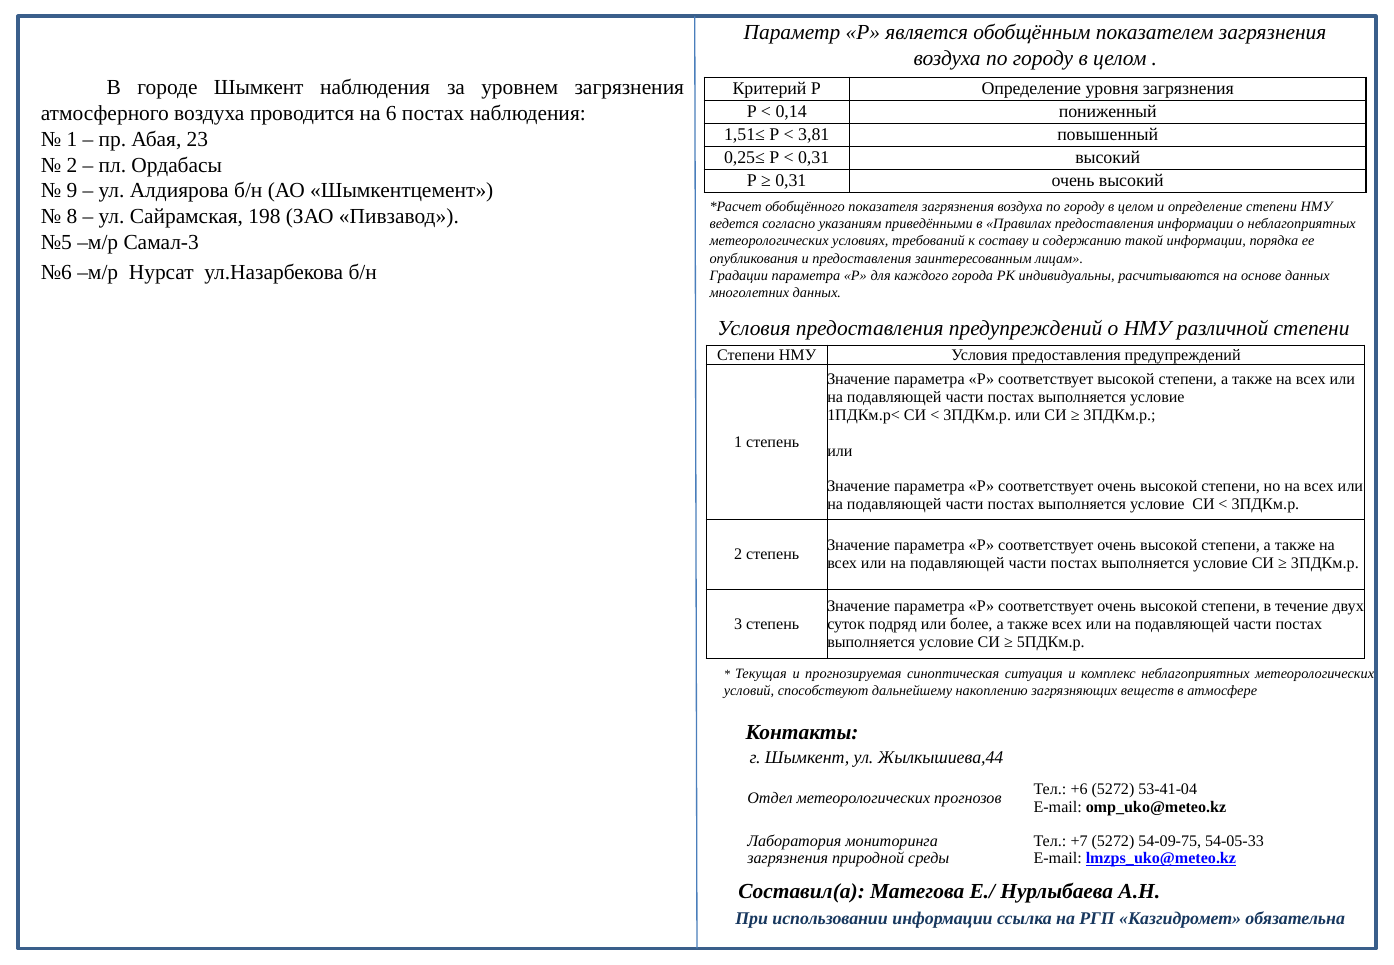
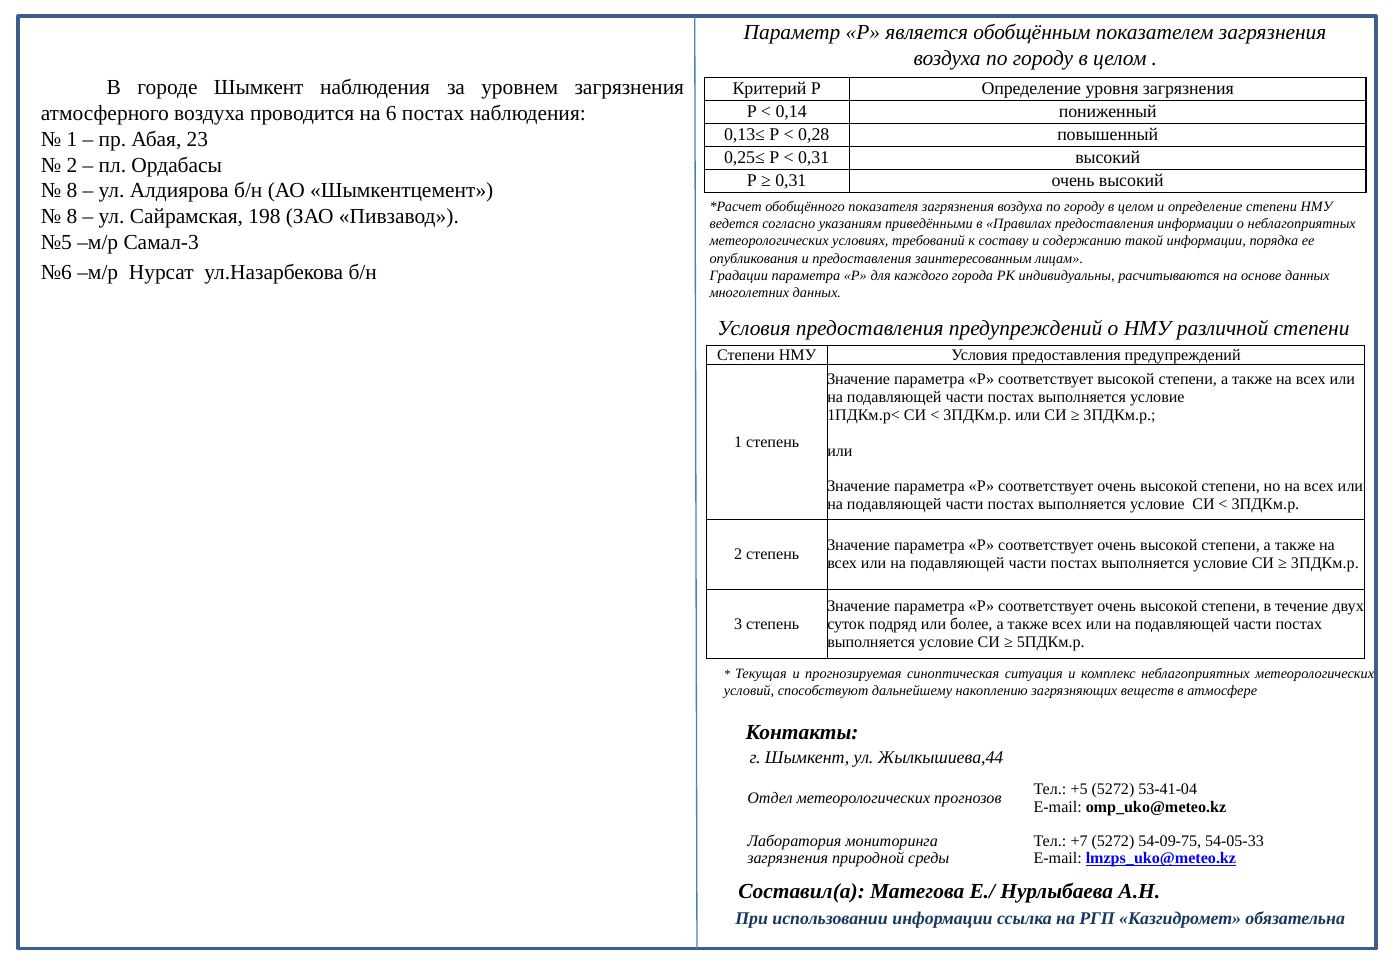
1,51≤: 1,51≤ -> 0,13≤
3,81: 3,81 -> 0,28
9 at (72, 191): 9 -> 8
+6: +6 -> +5
